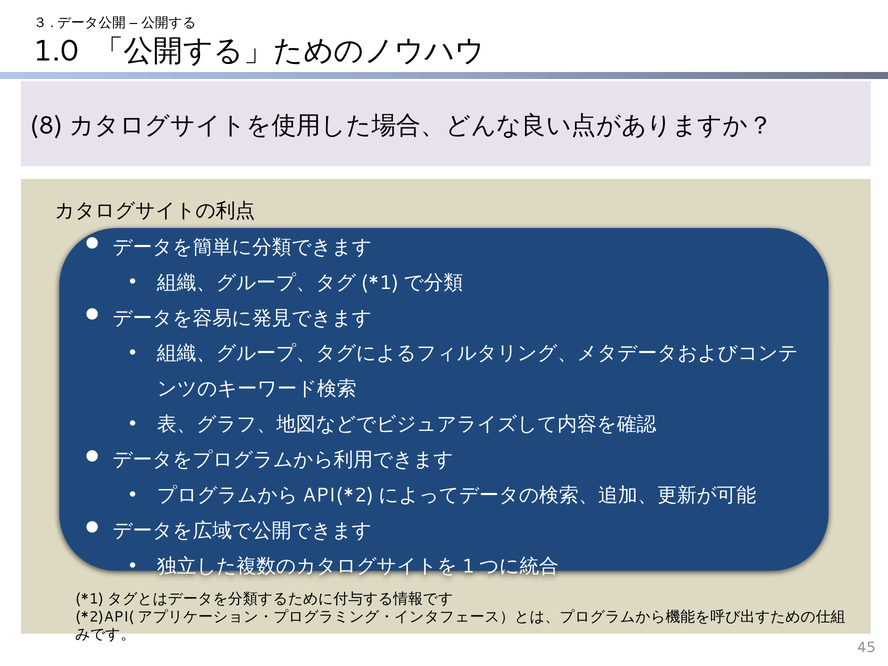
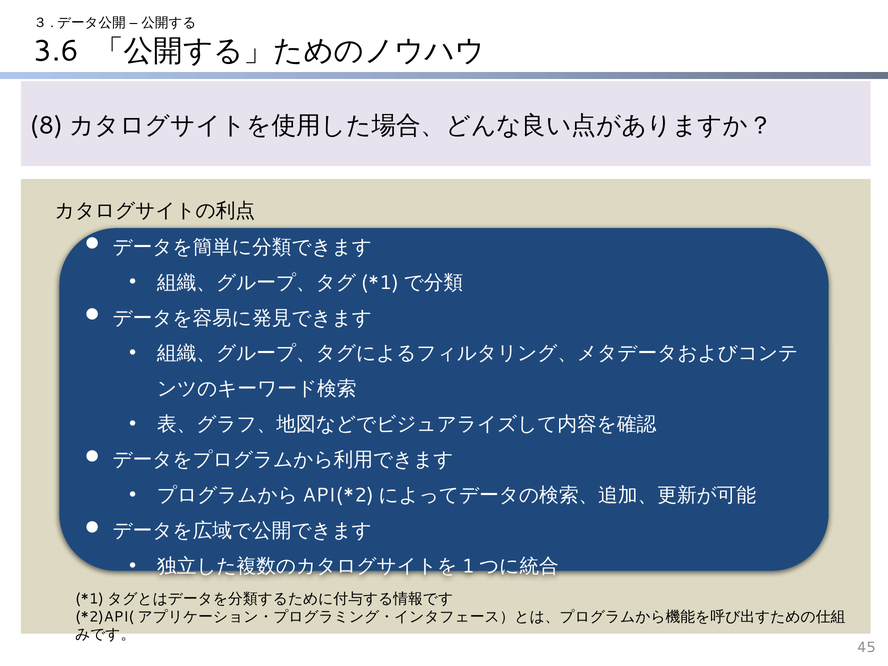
1.0: 1.0 -> 3.6
